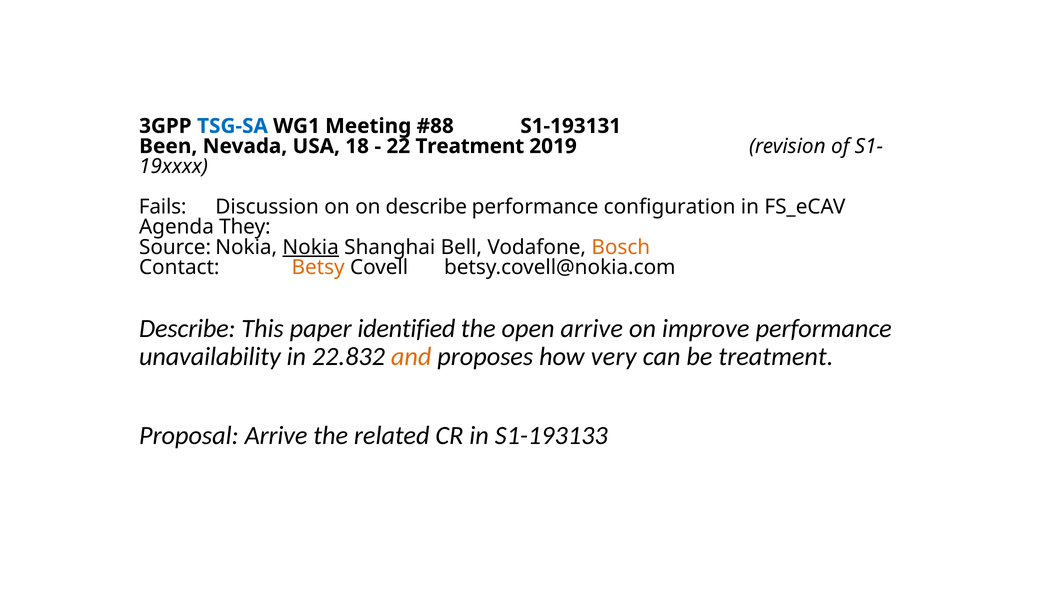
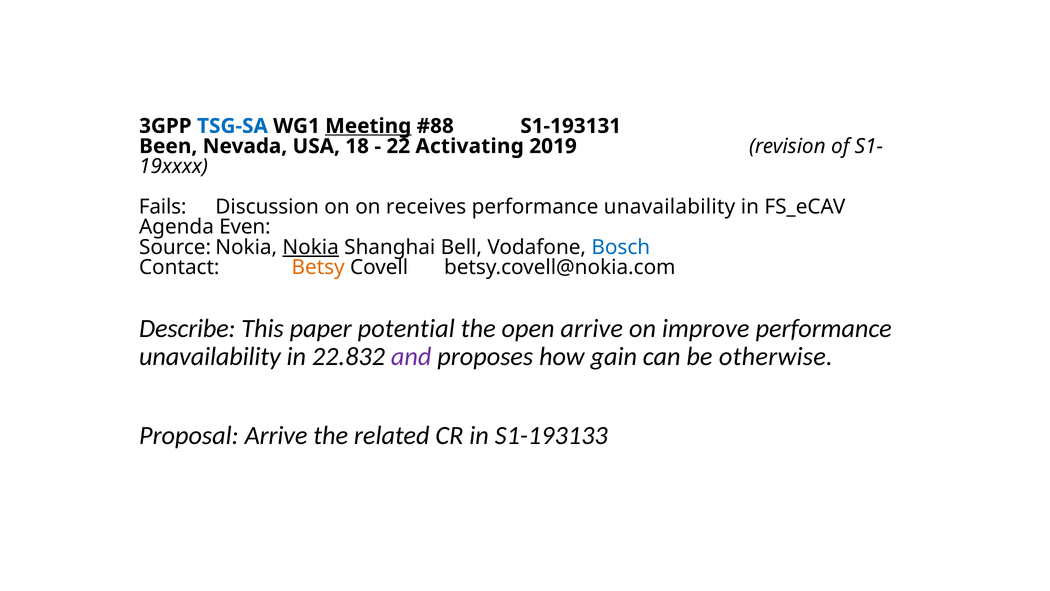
Meeting underline: none -> present
22 Treatment: Treatment -> Activating
on describe: describe -> receives
configuration at (670, 207): configuration -> unavailability
They: They -> Even
Bosch colour: orange -> blue
identified: identified -> potential
and colour: orange -> purple
very: very -> gain
be treatment: treatment -> otherwise
